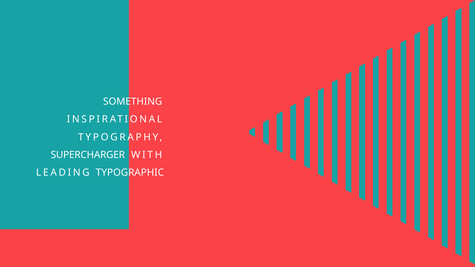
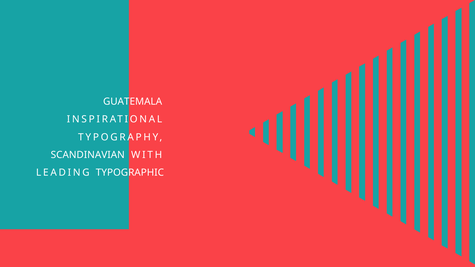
SOMETHING: SOMETHING -> GUATEMALA
SUPERCHARGER: SUPERCHARGER -> SCANDINAVIAN
